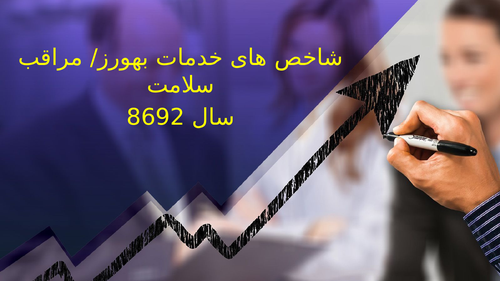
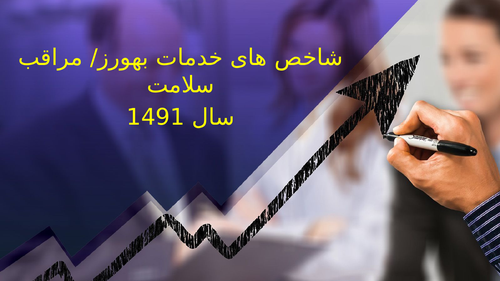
8692: 8692 -> 1491
